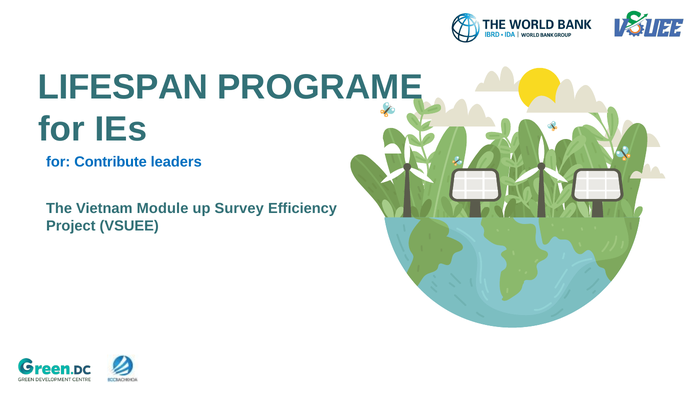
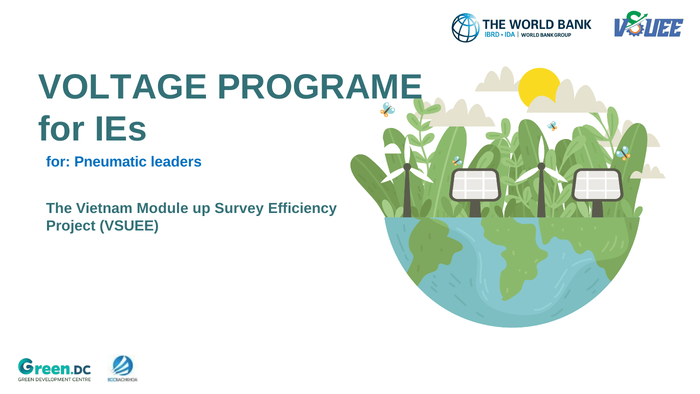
LIFESPAN: LIFESPAN -> VOLTAGE
Contribute: Contribute -> Pneumatic
